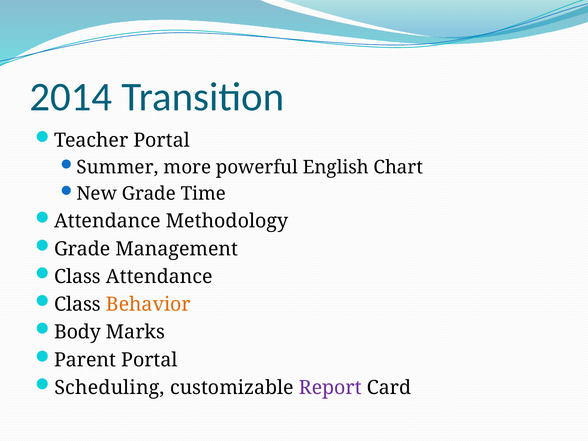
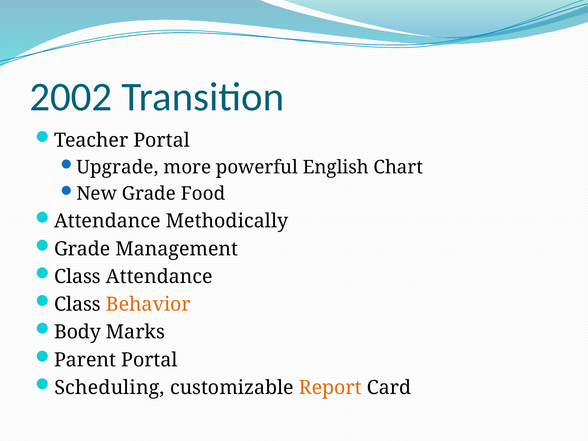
2014: 2014 -> 2002
Summer: Summer -> Upgrade
Time: Time -> Food
Methodology: Methodology -> Methodically
Report colour: purple -> orange
